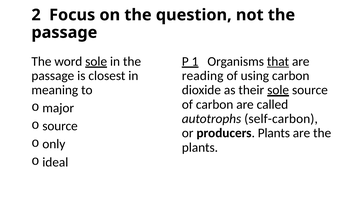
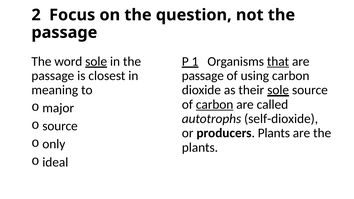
reading at (203, 76): reading -> passage
carbon at (215, 104) underline: none -> present
self-carbon: self-carbon -> self-dioxide
